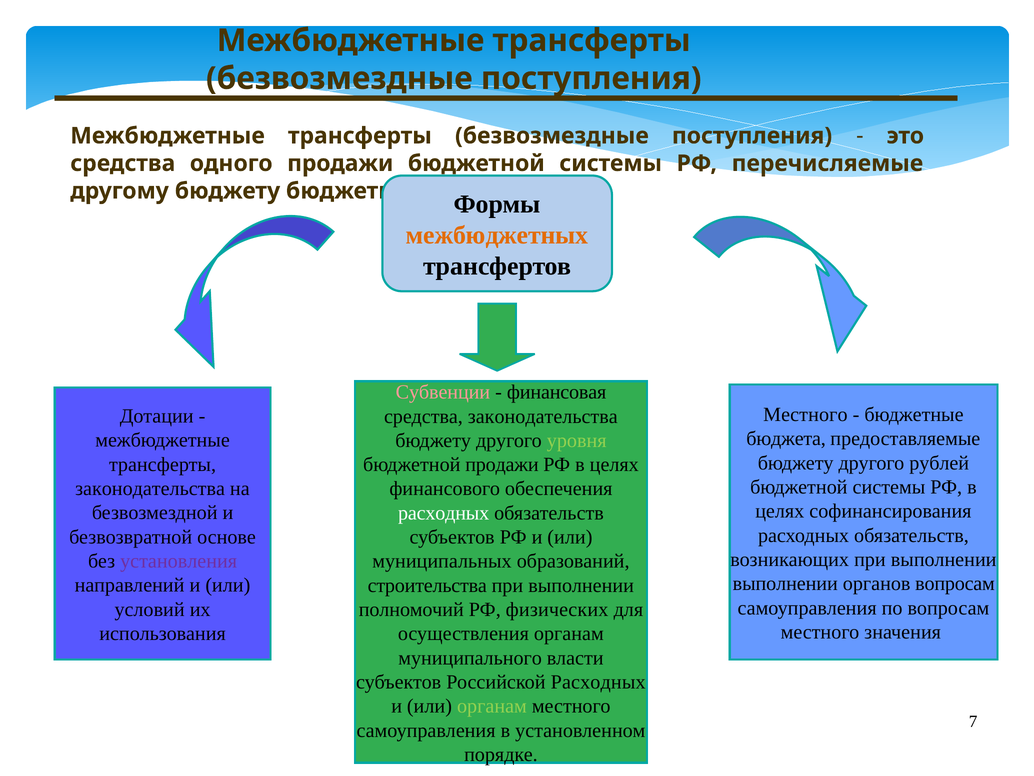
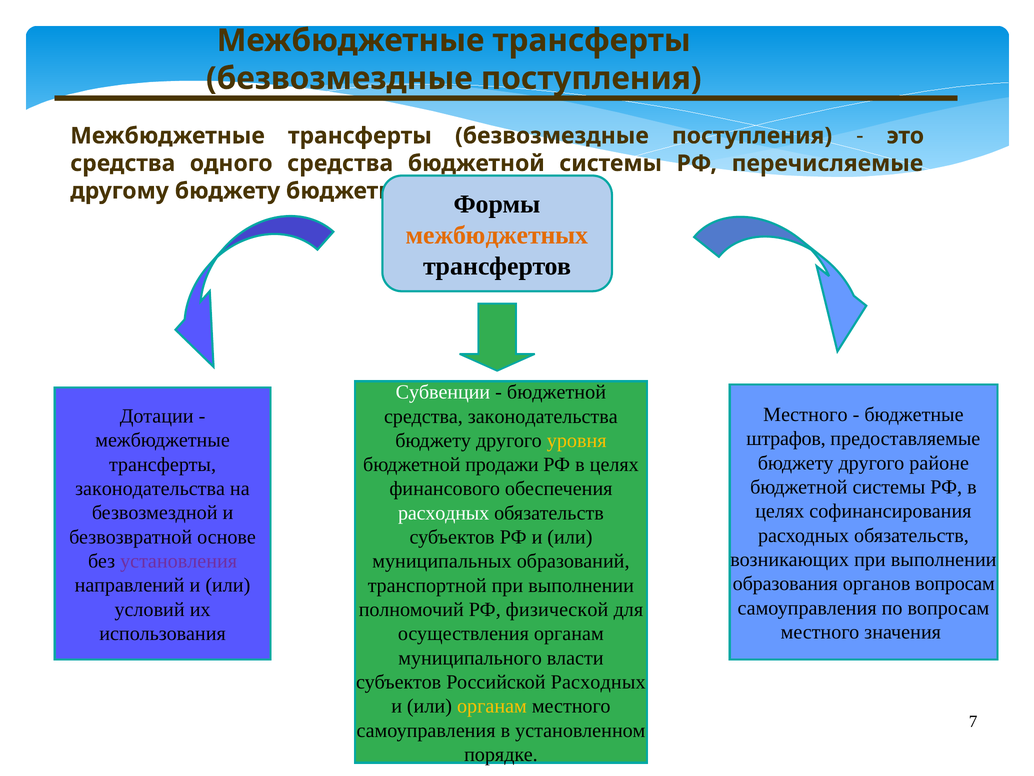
одного продажи: продажи -> средства
Субвенции colour: pink -> white
финансовая at (557, 392): финансовая -> бюджетной
бюджета: бюджета -> штрафов
уровня colour: light green -> yellow
рублей: рублей -> районе
выполнении at (785, 583): выполнении -> образования
строительства: строительства -> транспортной
физических: физических -> физической
органам at (492, 706) colour: light green -> yellow
